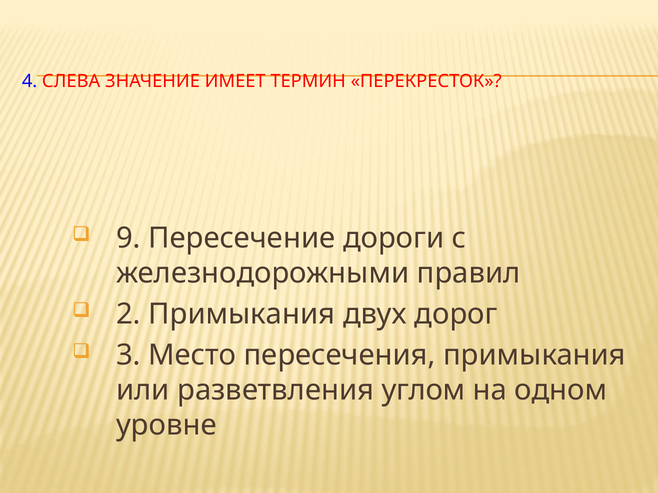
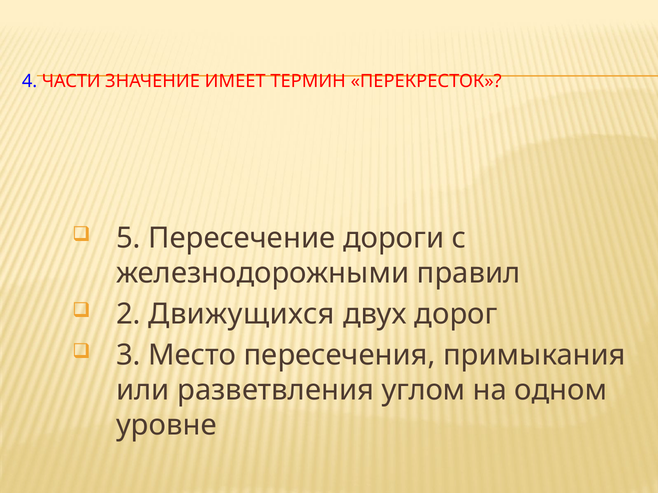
СЛЕВА: СЛЕВА -> ЧАСТИ
9: 9 -> 5
2 Примыкания: Примыкания -> Движущихся
